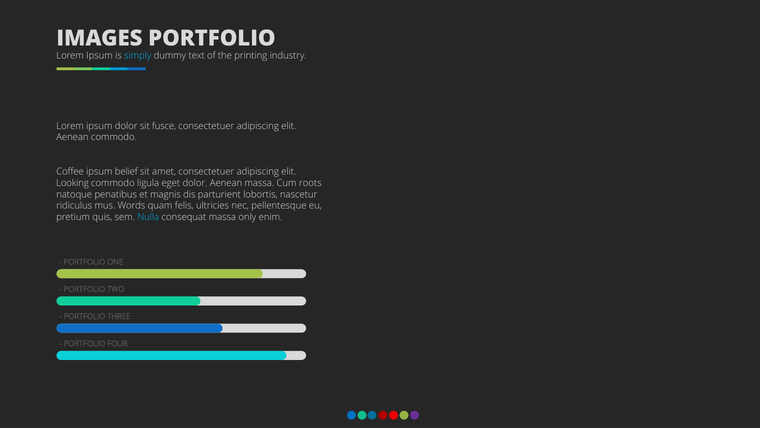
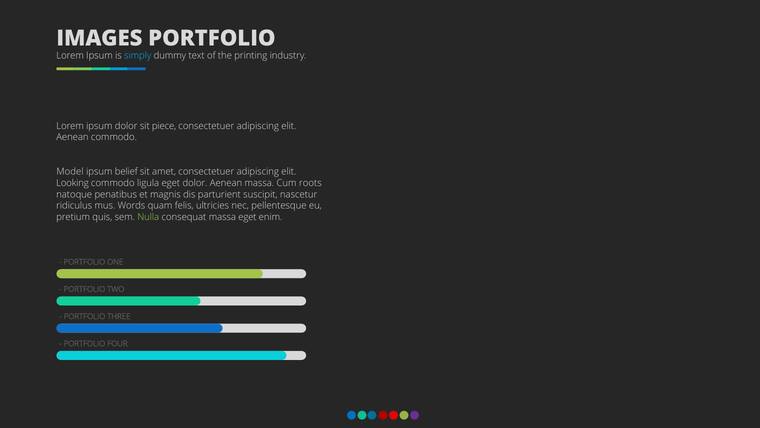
fusce: fusce -> piece
Coffee: Coffee -> Model
lobortis: lobortis -> suscipit
Nulla colour: light blue -> light green
massa only: only -> eget
